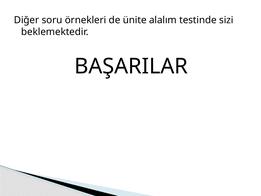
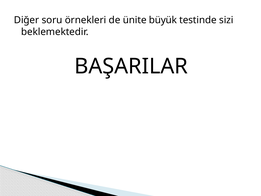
alalım: alalım -> büyük
